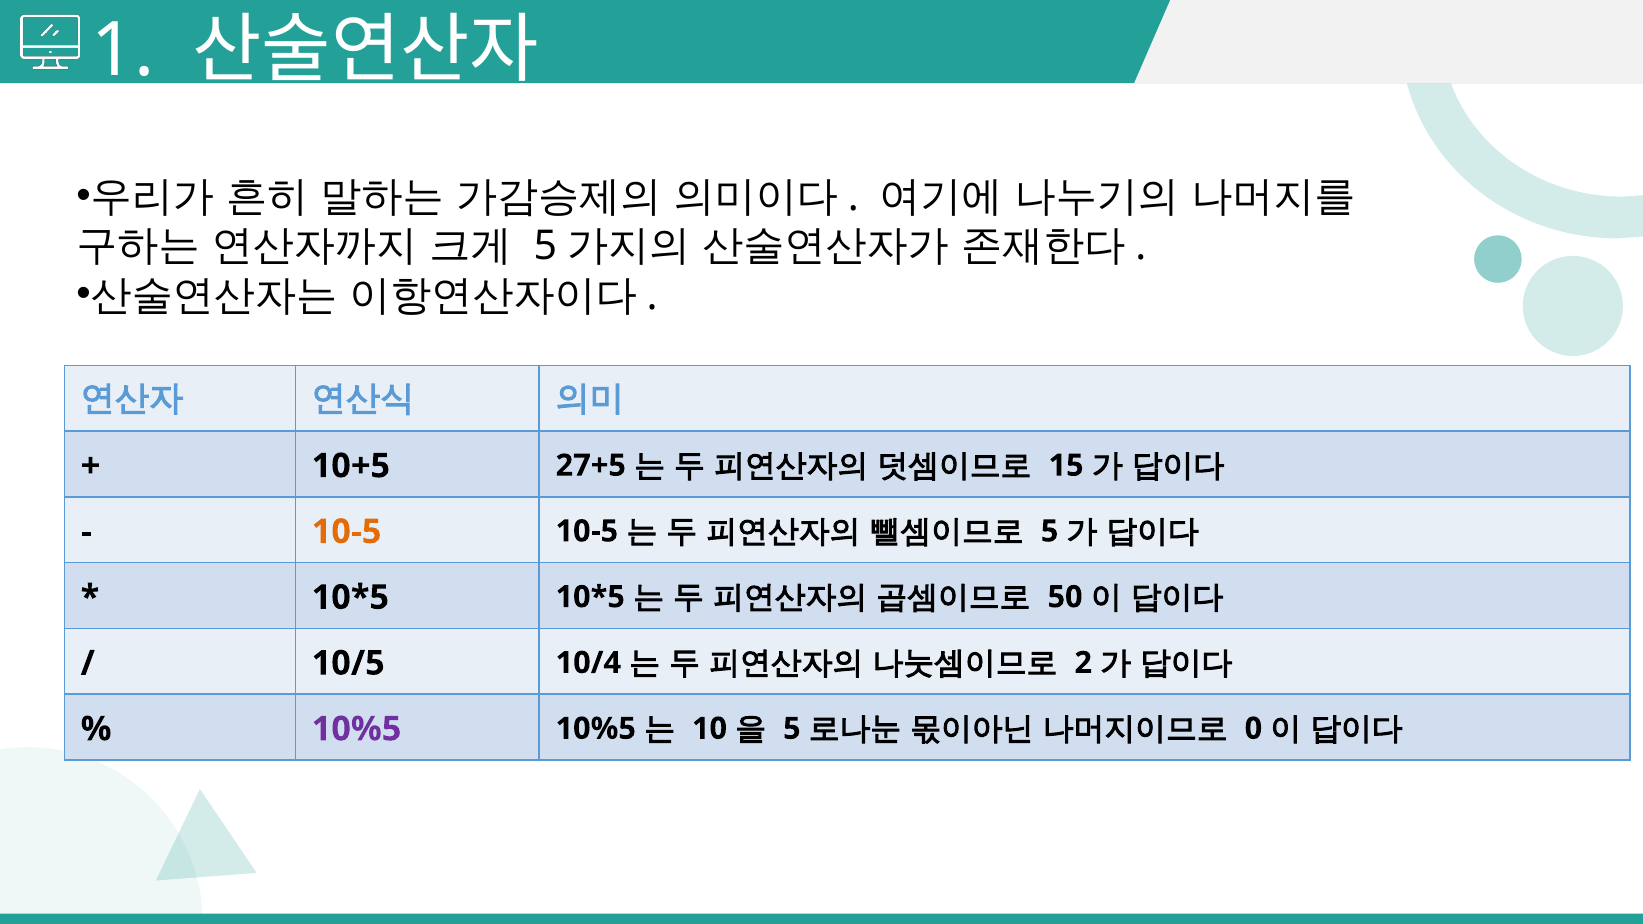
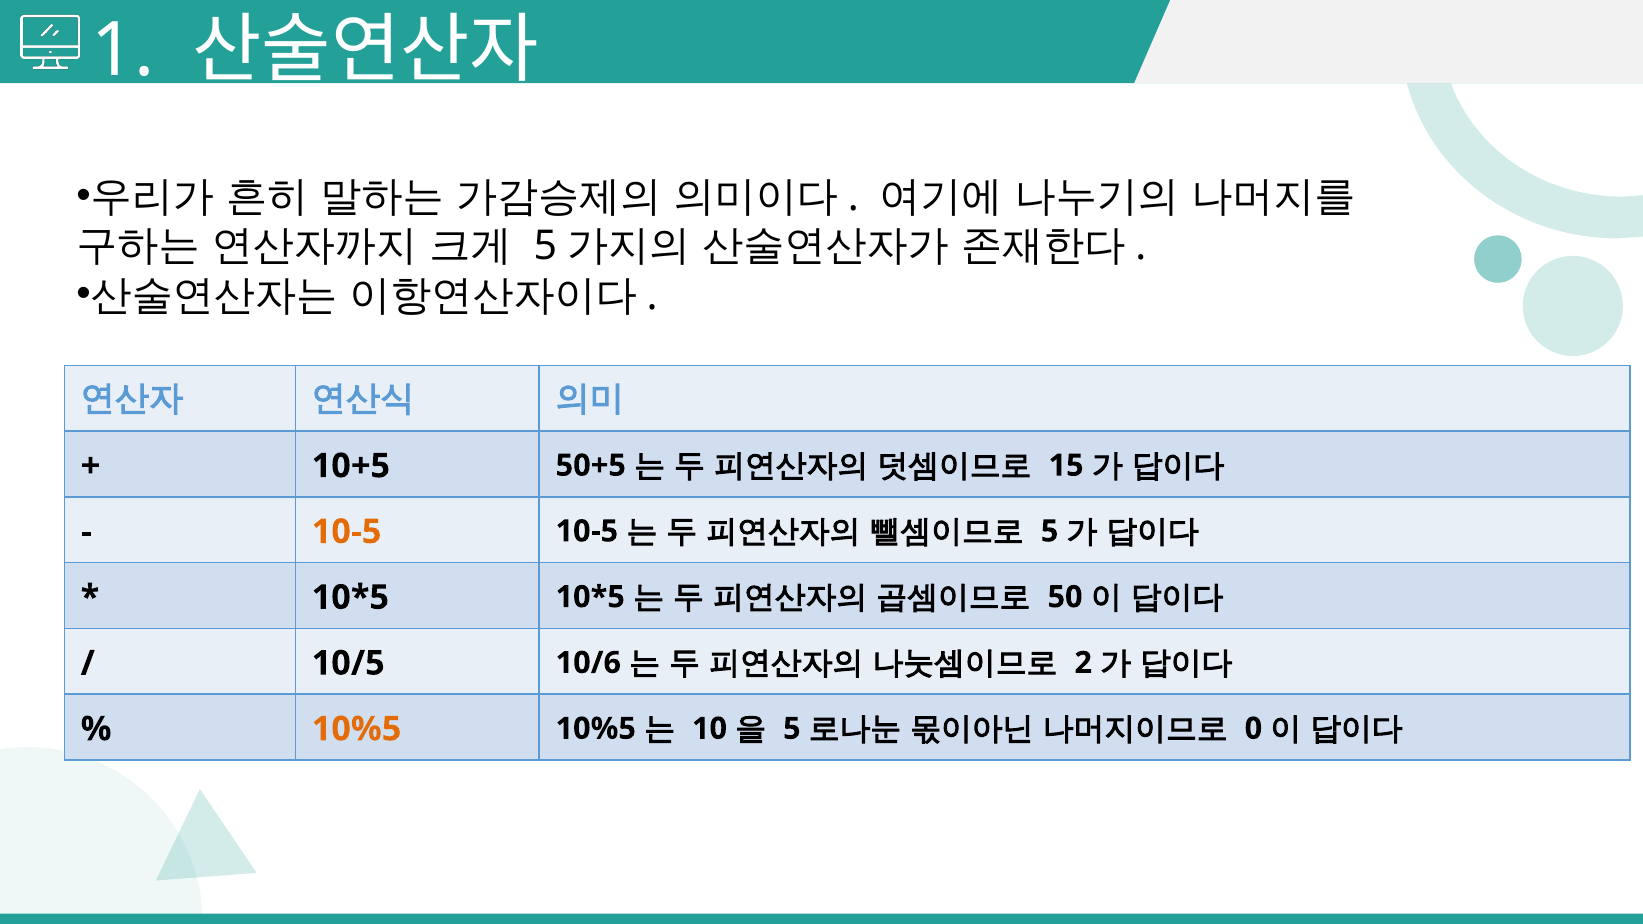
27+5: 27+5 -> 50+5
10/4: 10/4 -> 10/6
10%5 at (357, 729) colour: purple -> orange
